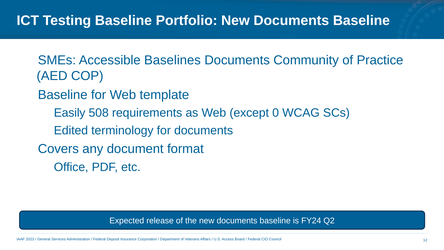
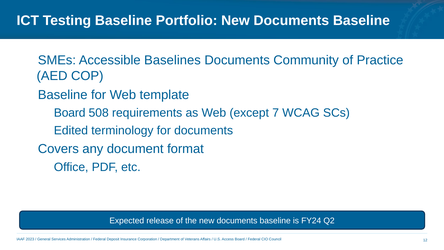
Easily at (70, 113): Easily -> Board
0: 0 -> 7
